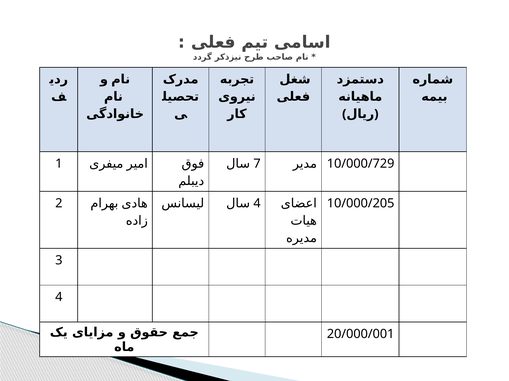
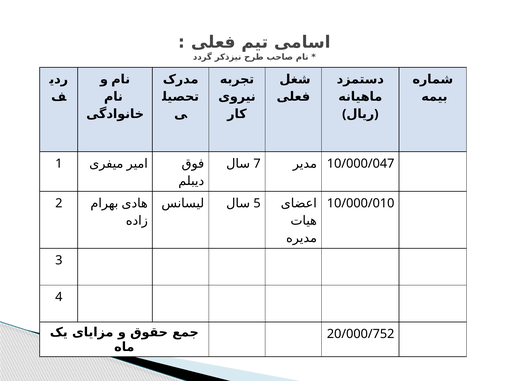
10/000/729: 10/000/729 -> 10/000/047
4 at (257, 204): 4 -> 5
10/000/205: 10/000/205 -> 10/000/010
20/000/001: 20/000/001 -> 20/000/752
